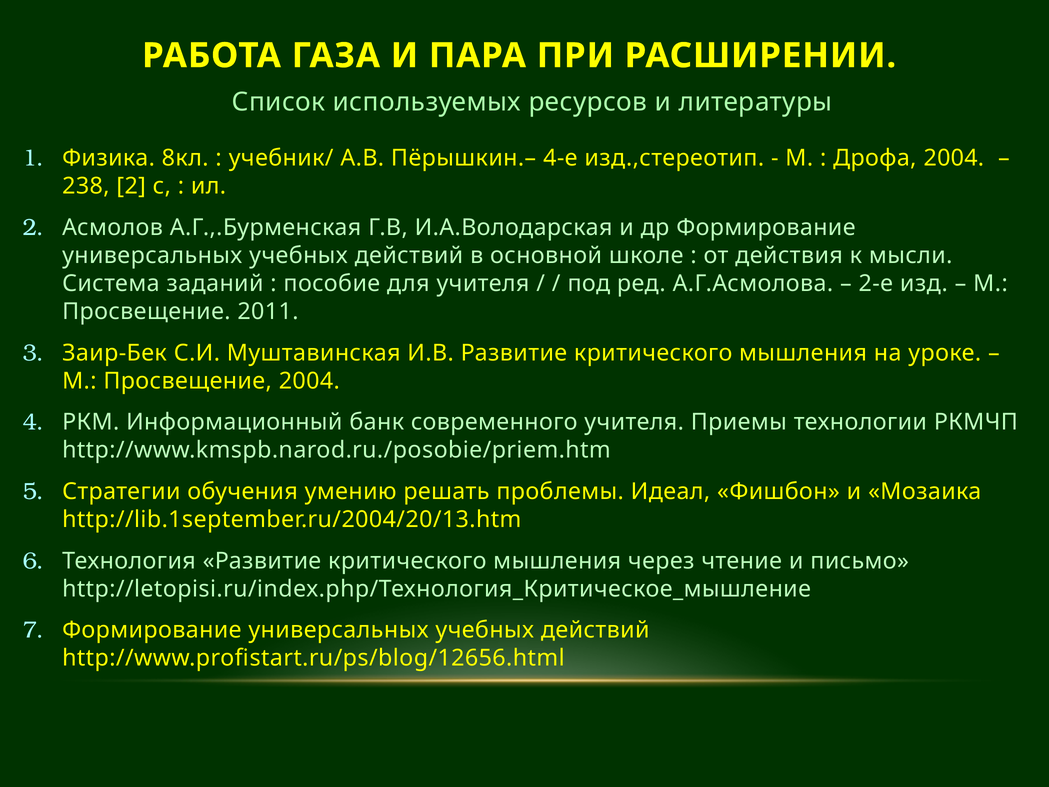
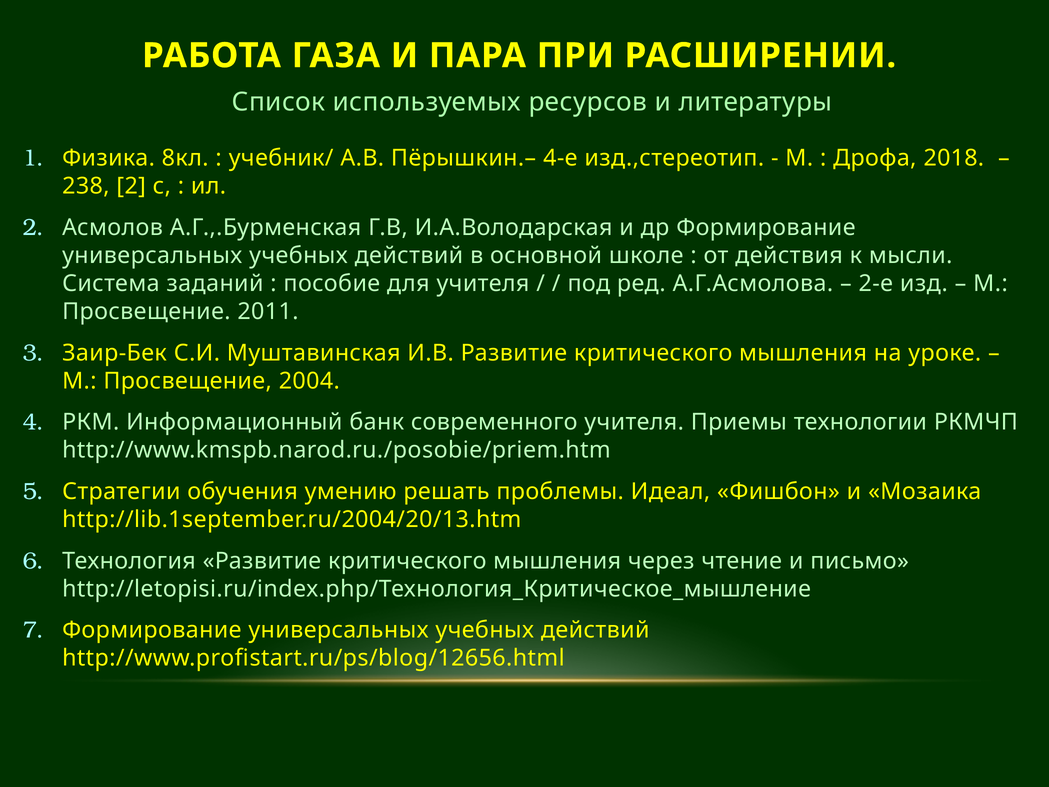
Дрофа 2004: 2004 -> 2018
